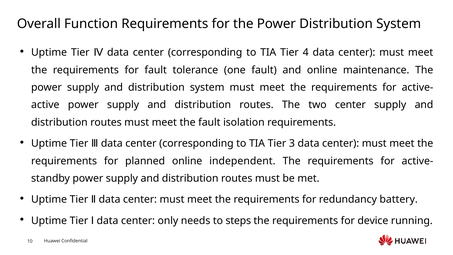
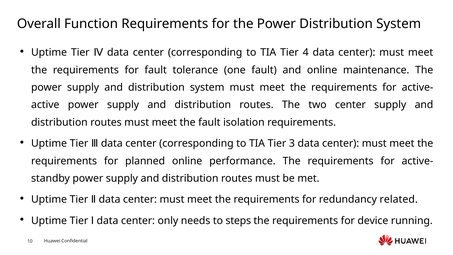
independent: independent -> performance
battery: battery -> related
